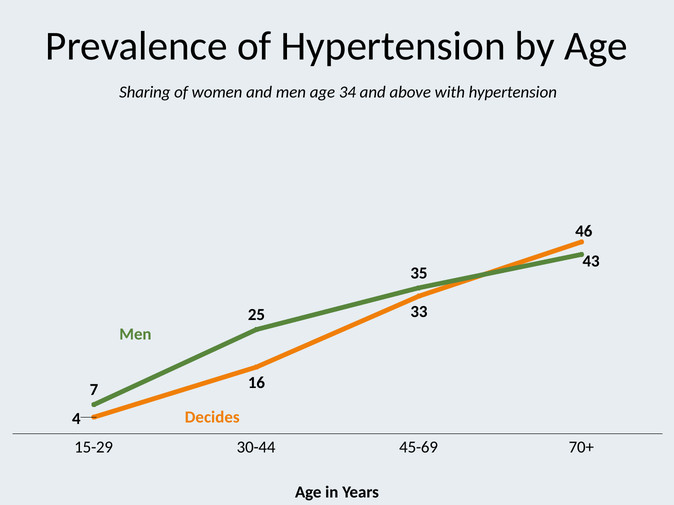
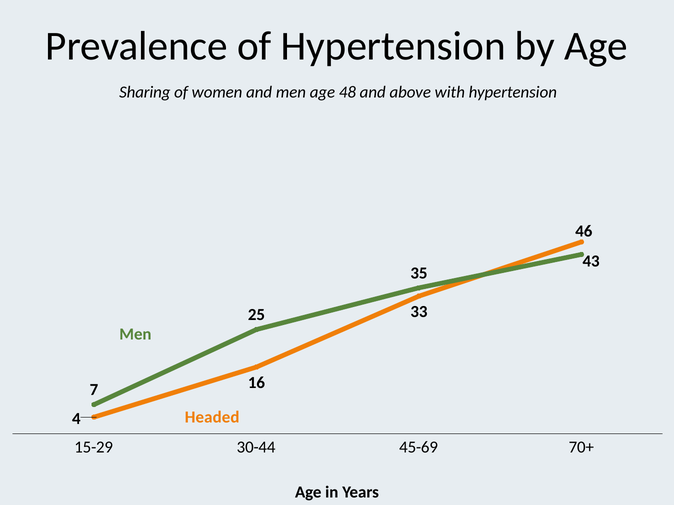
34: 34 -> 48
Decides: Decides -> Headed
